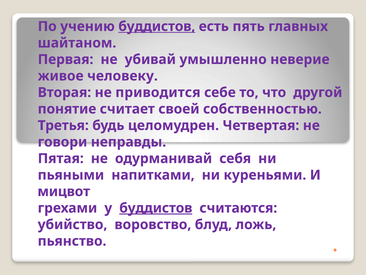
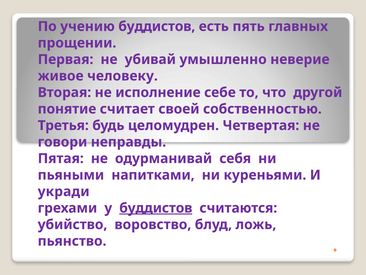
буддистов at (157, 26) underline: present -> none
шайтаном: шайтаном -> прощении
приводится: приводится -> исполнение
мицвот: мицвот -> укради
